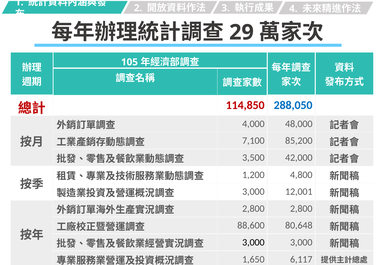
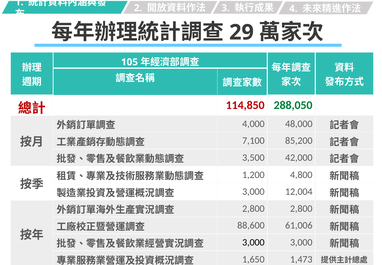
288,050 colour: blue -> green
12,001: 12,001 -> 12,004
80,648: 80,648 -> 61,006
6,117: 6,117 -> 1,473
